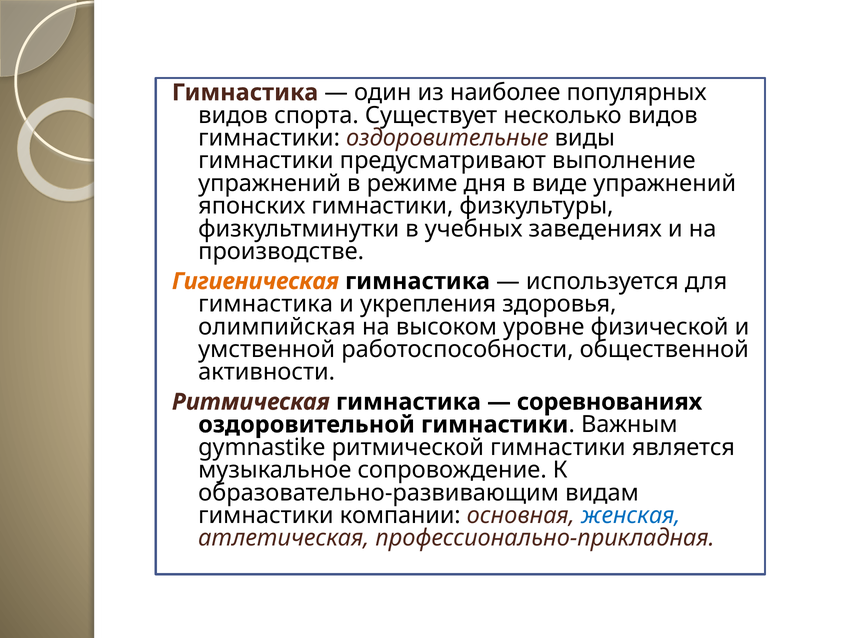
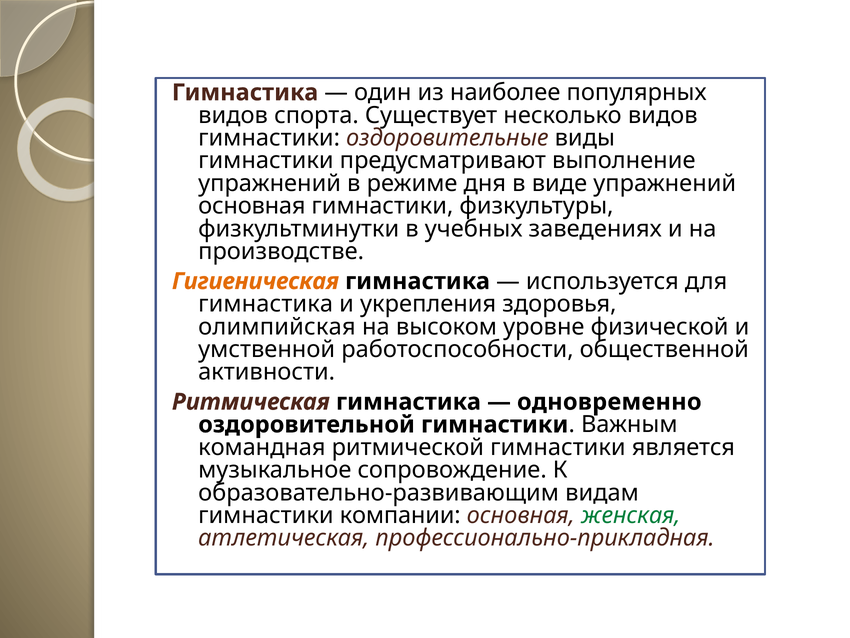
японских at (252, 206): японских -> основная
соревнованиях: соревнованиях -> одновременно
gymnastike: gymnastike -> командная
женская colour: blue -> green
